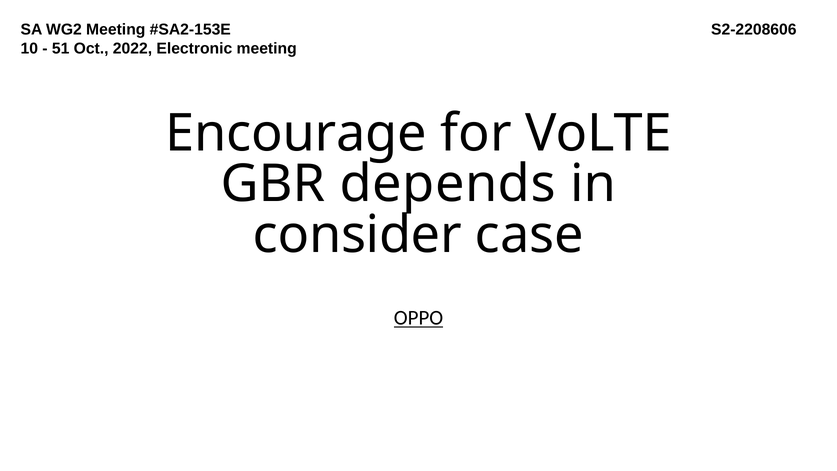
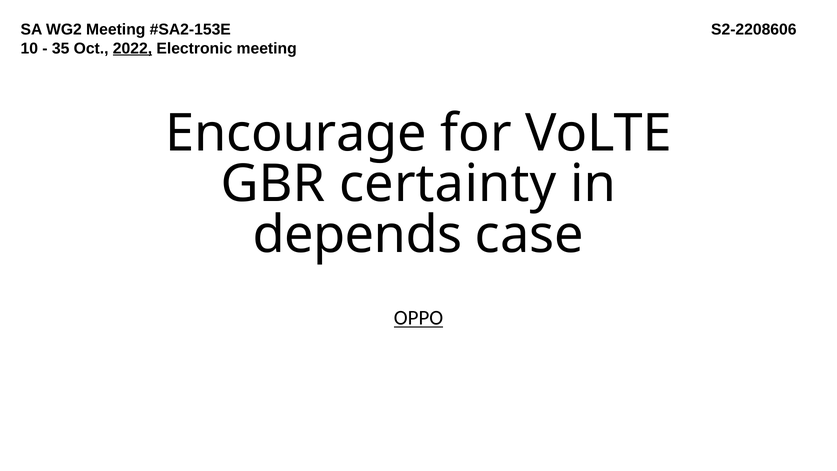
51: 51 -> 35
2022 underline: none -> present
depends: depends -> certainty
consider: consider -> depends
